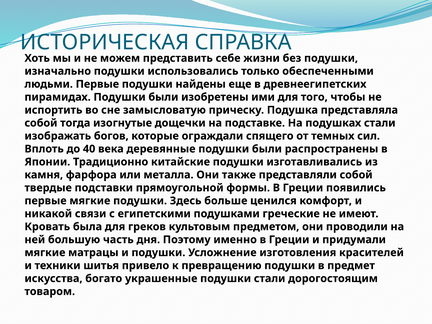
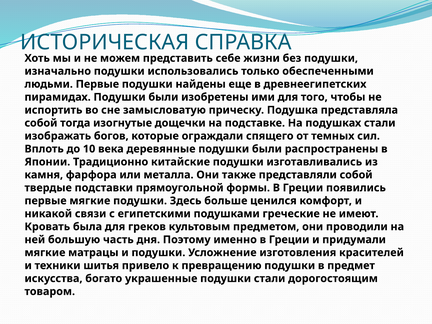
40: 40 -> 10
